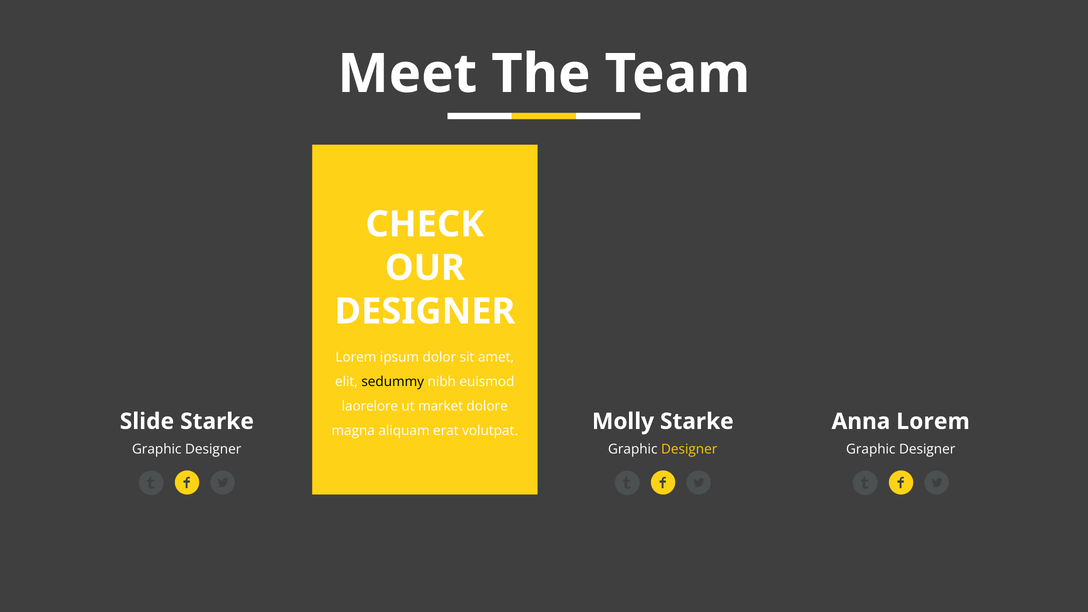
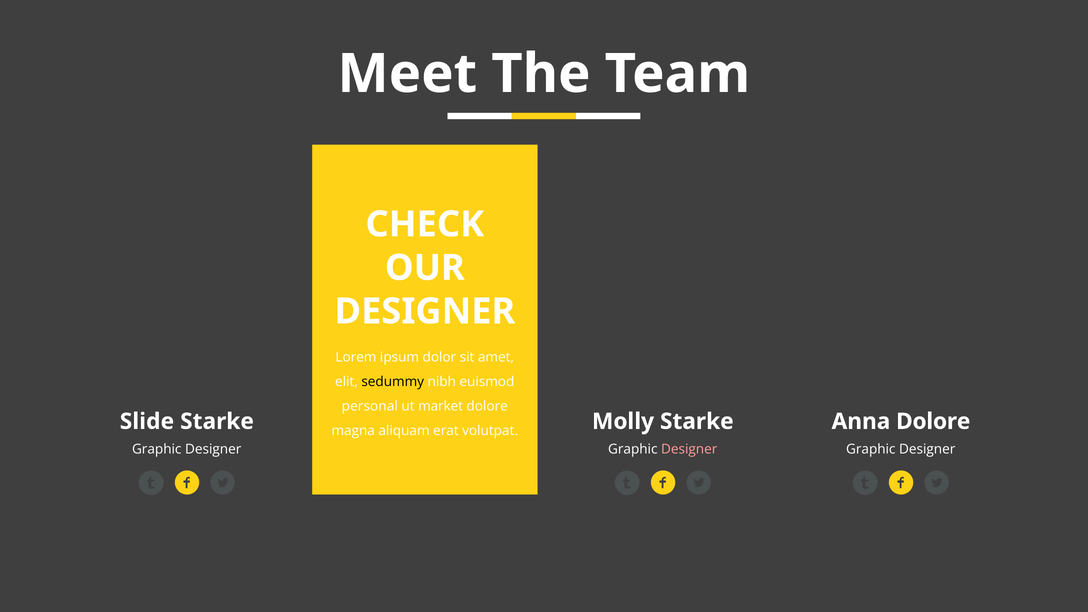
laorelore: laorelore -> personal
Anna Lorem: Lorem -> Dolore
Designer at (689, 449) colour: yellow -> pink
